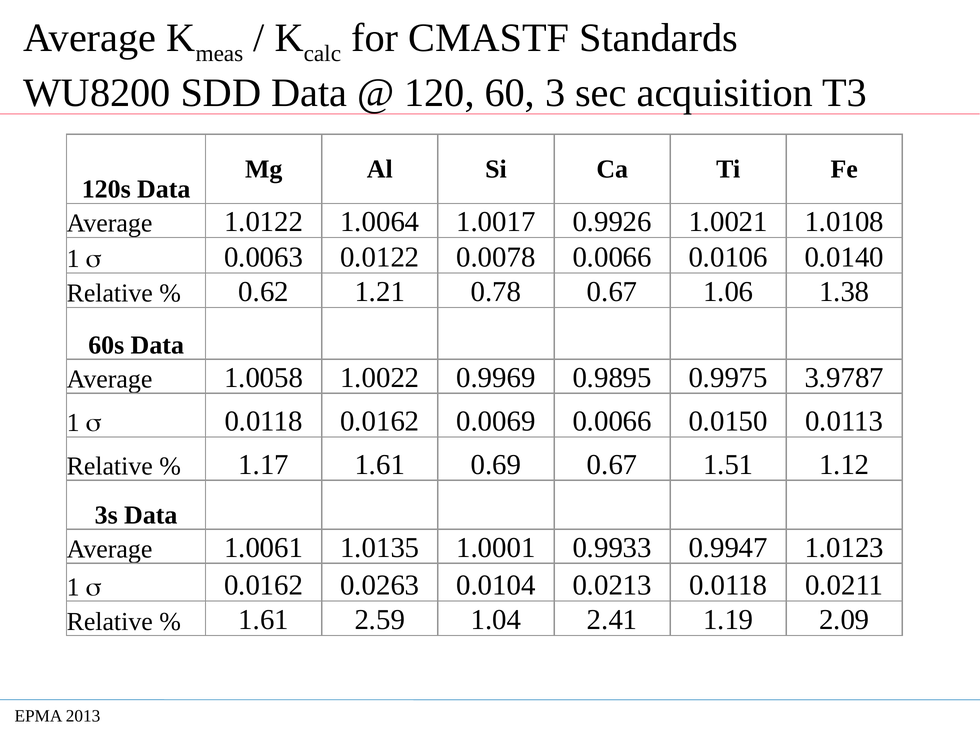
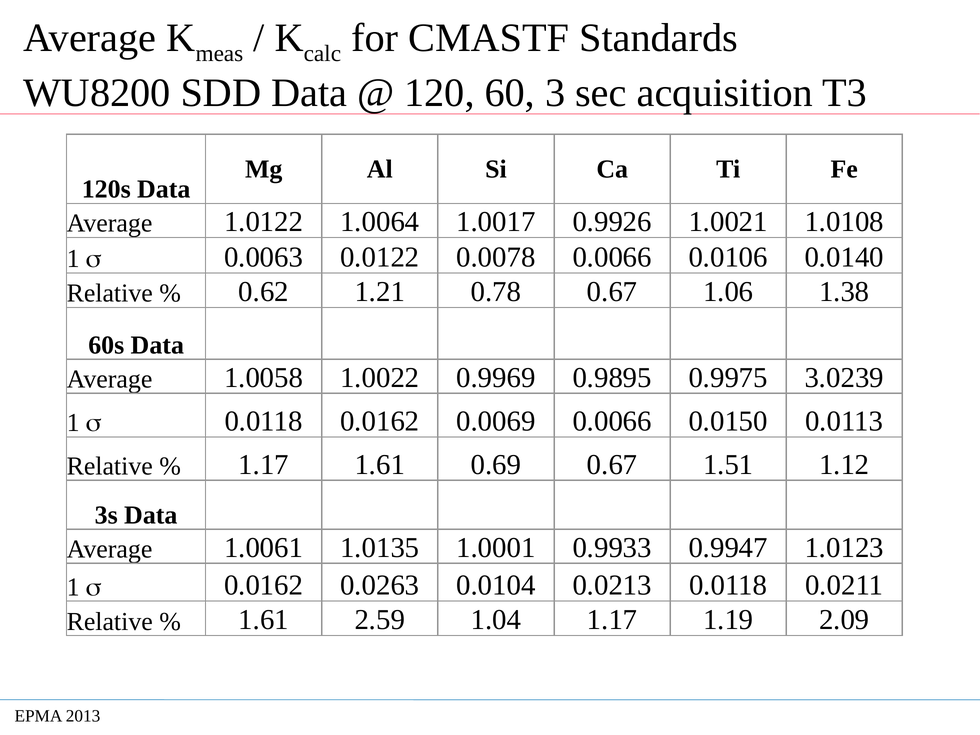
3.9787: 3.9787 -> 3.0239
1.04 2.41: 2.41 -> 1.17
